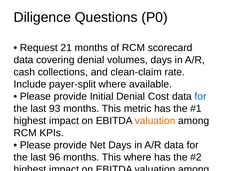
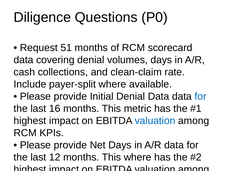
21: 21 -> 51
Denial Cost: Cost -> Data
93: 93 -> 16
valuation at (155, 121) colour: orange -> blue
96: 96 -> 12
